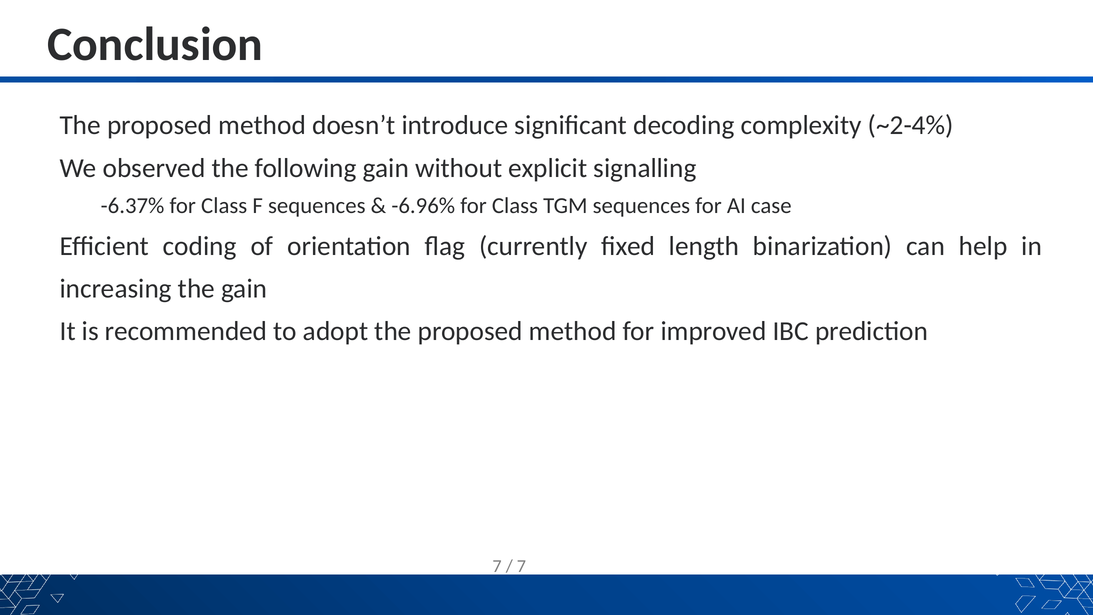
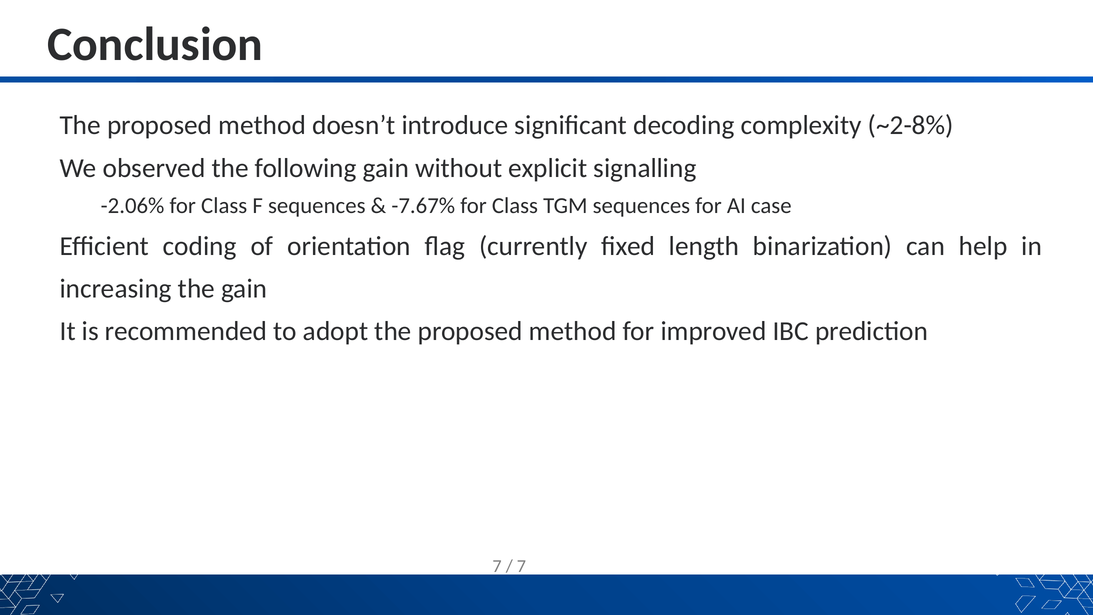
~2-4%: ~2-4% -> ~2-8%
-6.37%: -6.37% -> -2.06%
-6.96%: -6.96% -> -7.67%
